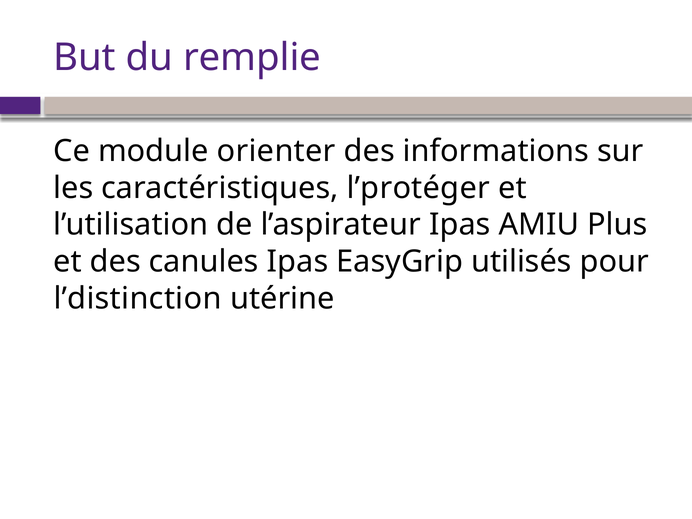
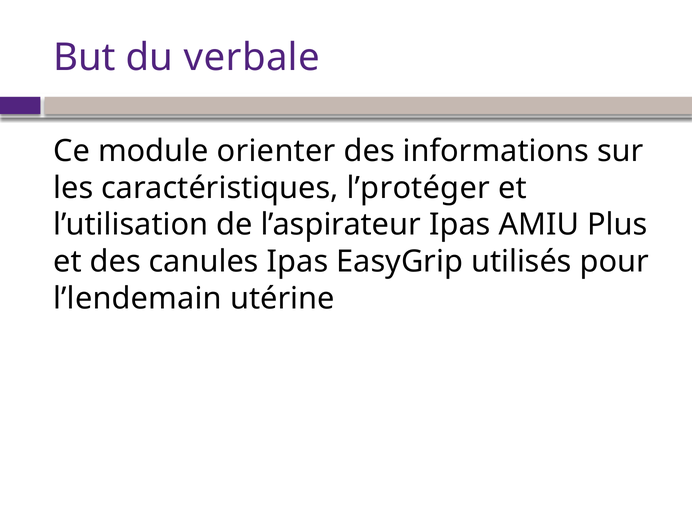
remplie: remplie -> verbale
l’distinction: l’distinction -> l’lendemain
